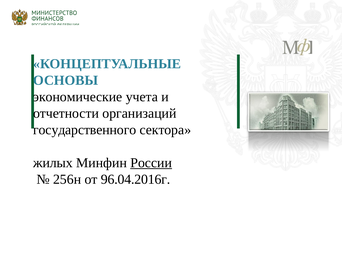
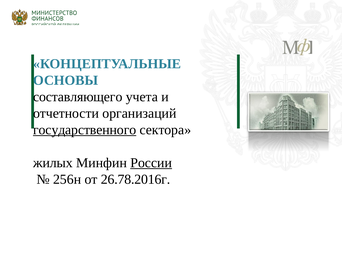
экономические: экономические -> составляющего
государственного underline: none -> present
96.04.2016г: 96.04.2016г -> 26.78.2016г
